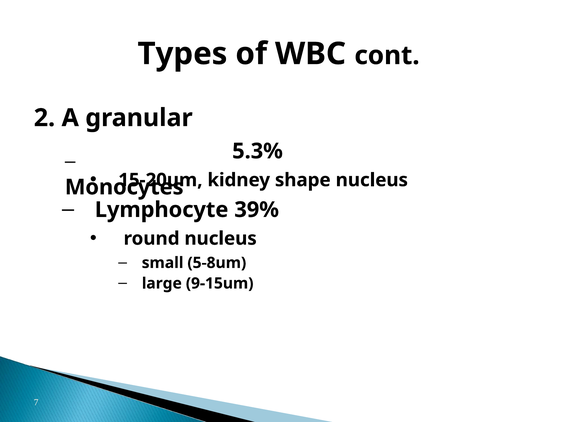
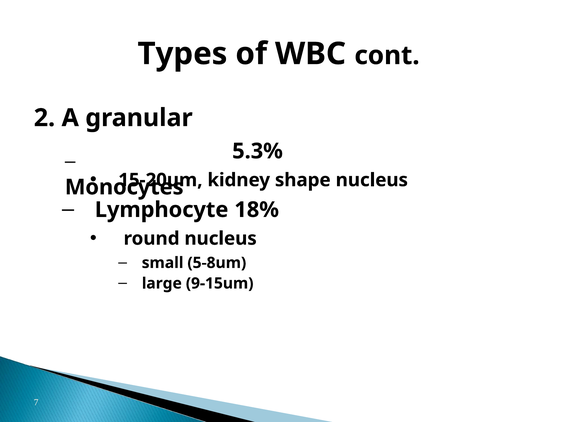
39%: 39% -> 18%
